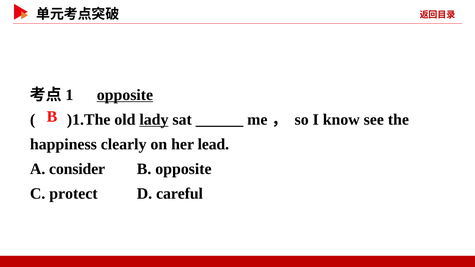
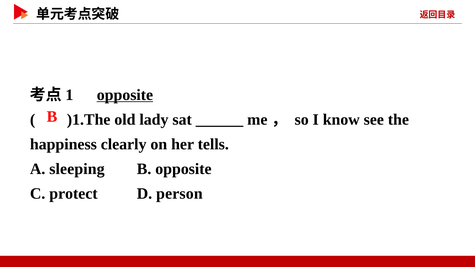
lady underline: present -> none
lead: lead -> tells
consider: consider -> sleeping
careful: careful -> person
